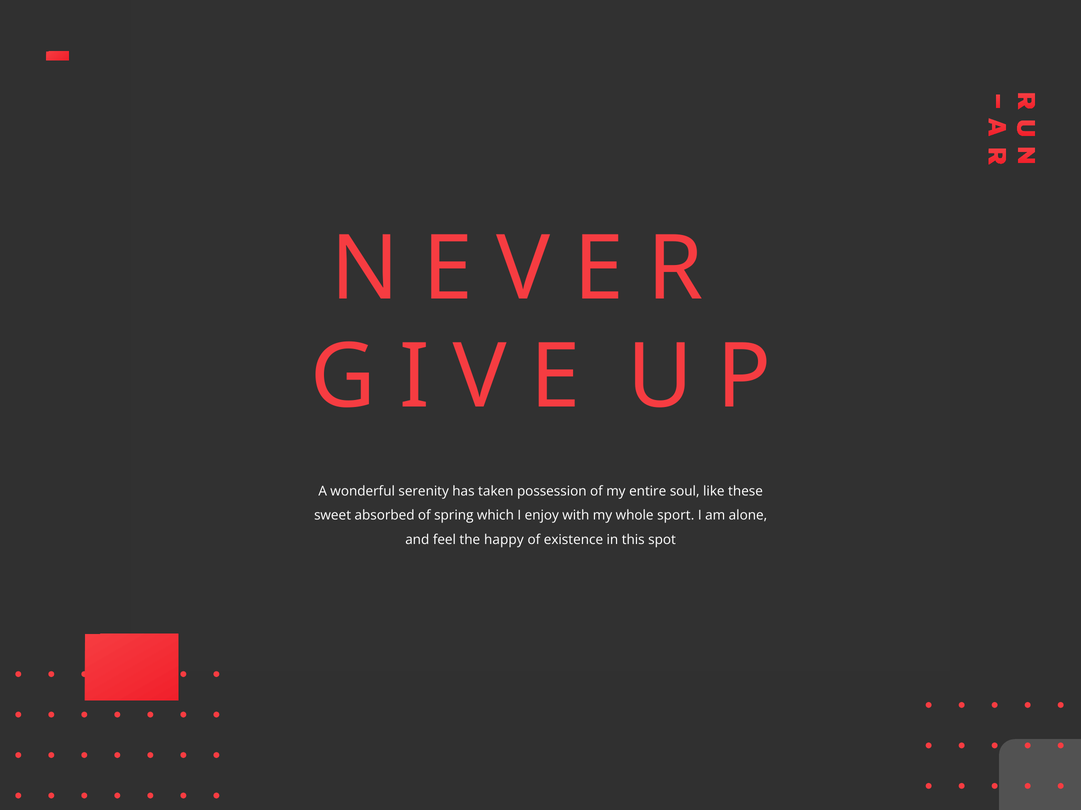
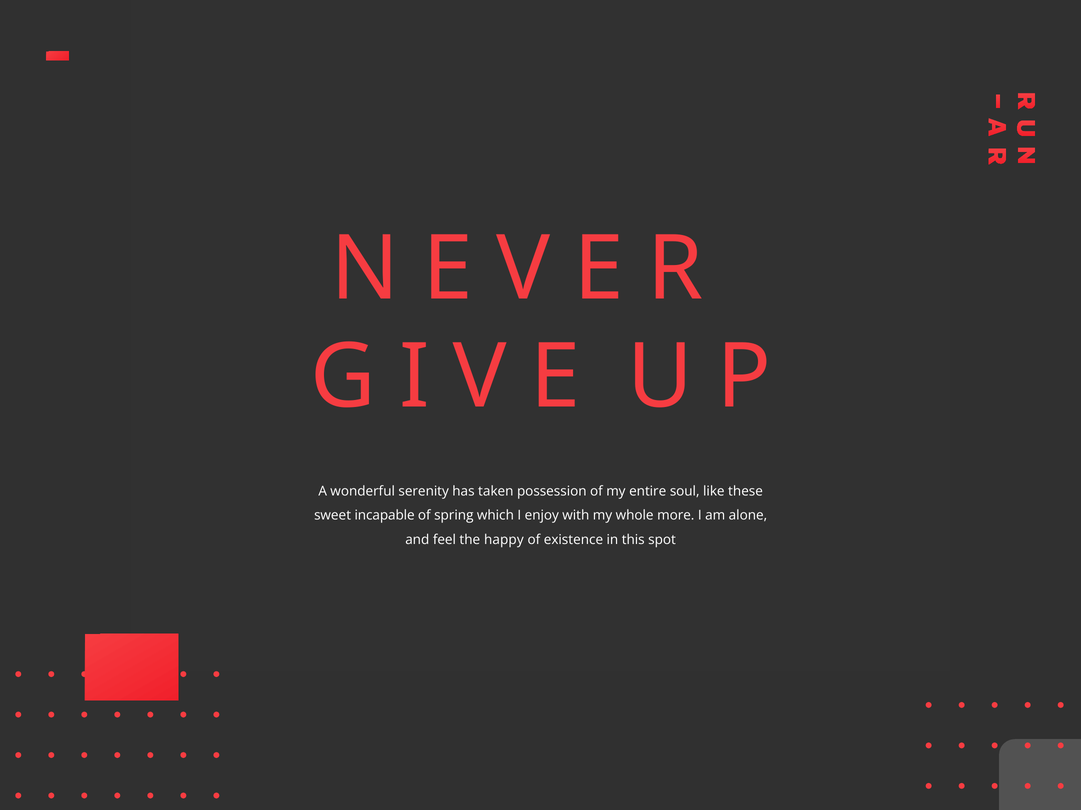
absorbed: absorbed -> incapable
sport: sport -> more
